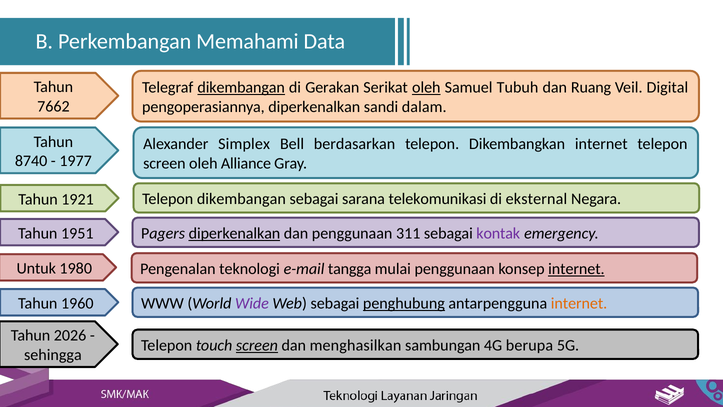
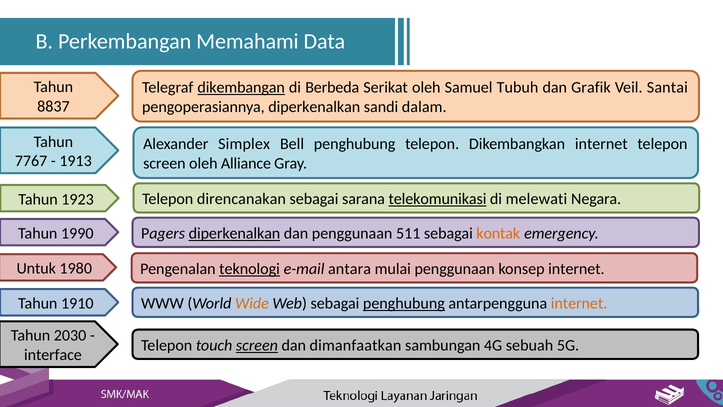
Gerakan: Gerakan -> Berbeda
oleh at (426, 88) underline: present -> none
Ruang: Ruang -> Grafik
Digital: Digital -> Santai
7662: 7662 -> 8837
Bell berdasarkan: berdasarkan -> penghubung
8740: 8740 -> 7767
1977: 1977 -> 1913
1921: 1921 -> 1923
Telepon dikembangan: dikembangan -> direncanakan
telekomunikasi underline: none -> present
eksternal: eksternal -> melewati
1951: 1951 -> 1990
311: 311 -> 511
kontak colour: purple -> orange
teknologi underline: none -> present
tangga: tangga -> antara
internet at (576, 269) underline: present -> none
1960: 1960 -> 1910
Wide colour: purple -> orange
2026: 2026 -> 2030
menghasilkan: menghasilkan -> dimanfaatkan
berupa: berupa -> sebuah
sehingga: sehingga -> interface
